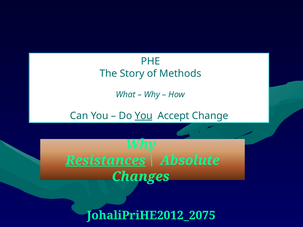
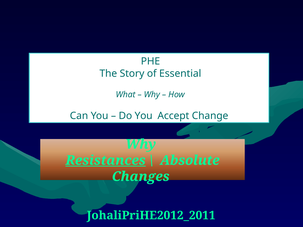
Methods: Methods -> Essential
You at (144, 116) underline: present -> none
JohaliPriHE2012_2075: JohaliPriHE2012_2075 -> JohaliPriHE2012_2011
